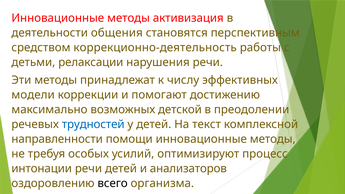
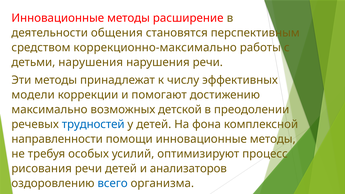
активизация: активизация -> расширение
коррекционно-деятельность: коррекционно-деятельность -> коррекционно-максимально
детьми релаксации: релаксации -> нарушения
текст: текст -> фона
интонации: интонации -> рисования
всего colour: black -> blue
